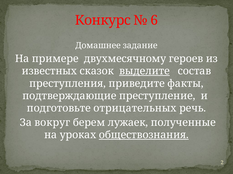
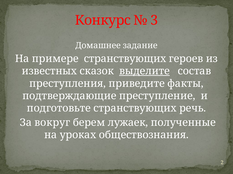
6: 6 -> 3
примере двухмесячному: двухмесячному -> странствующих
подготовьте отрицательных: отрицательных -> странствующих
обществознания underline: present -> none
